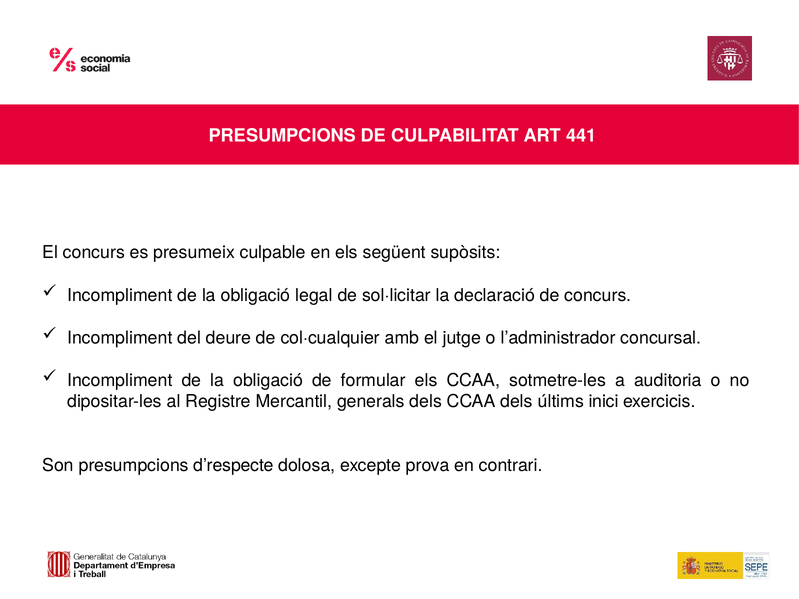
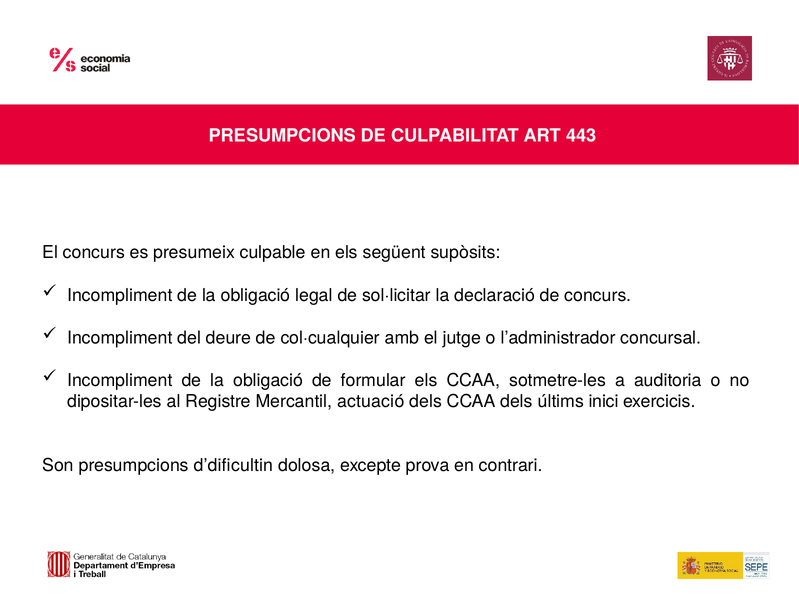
441: 441 -> 443
generals: generals -> actuació
d’respecte: d’respecte -> d’dificultin
